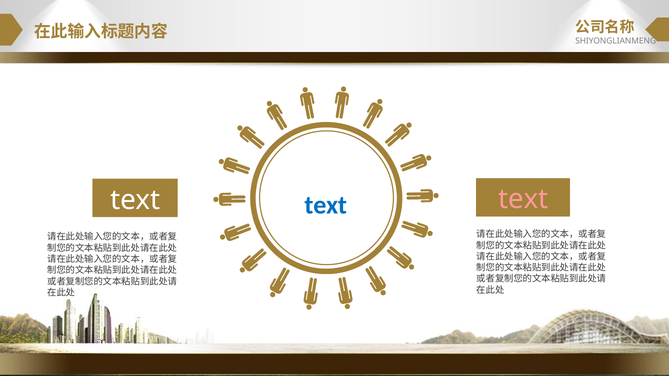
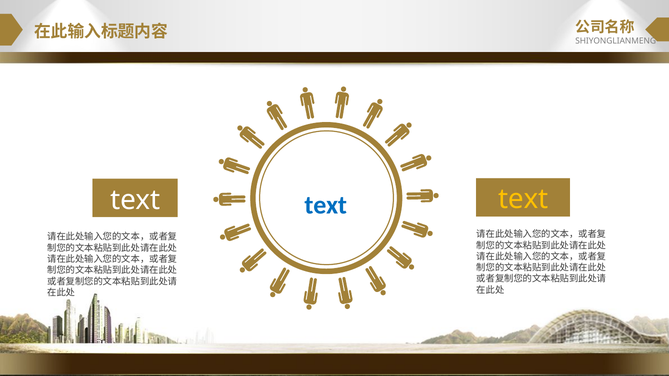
text at (523, 199) colour: pink -> yellow
